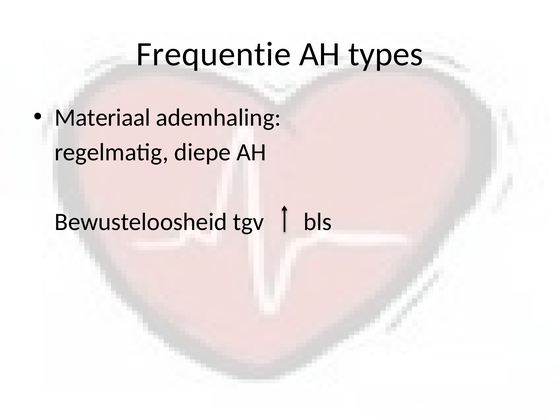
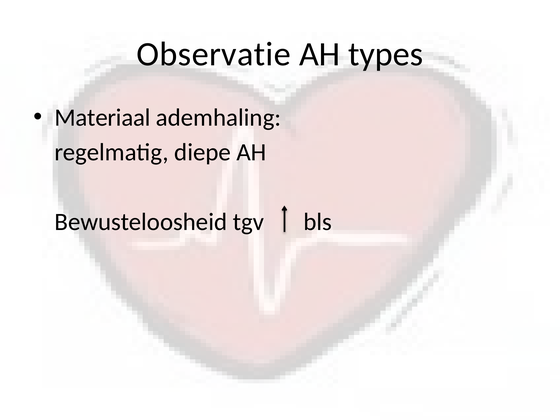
Frequentie: Frequentie -> Observatie
